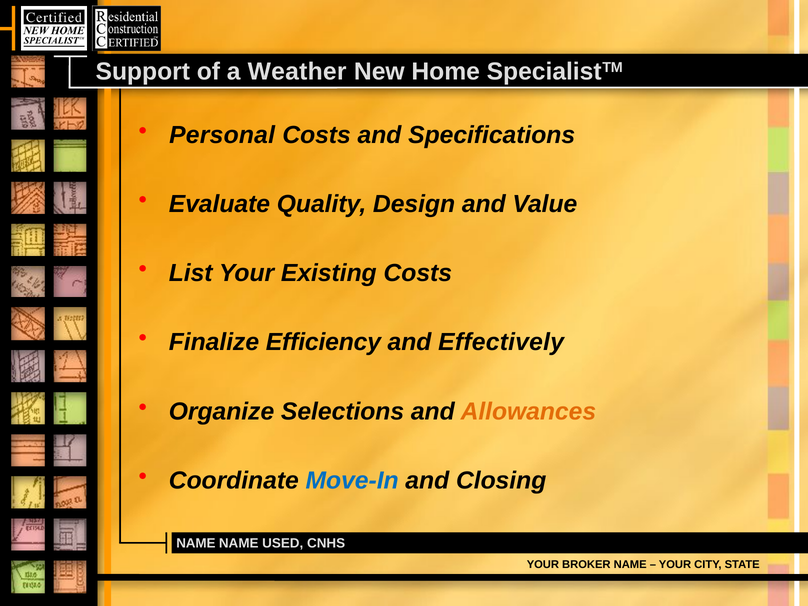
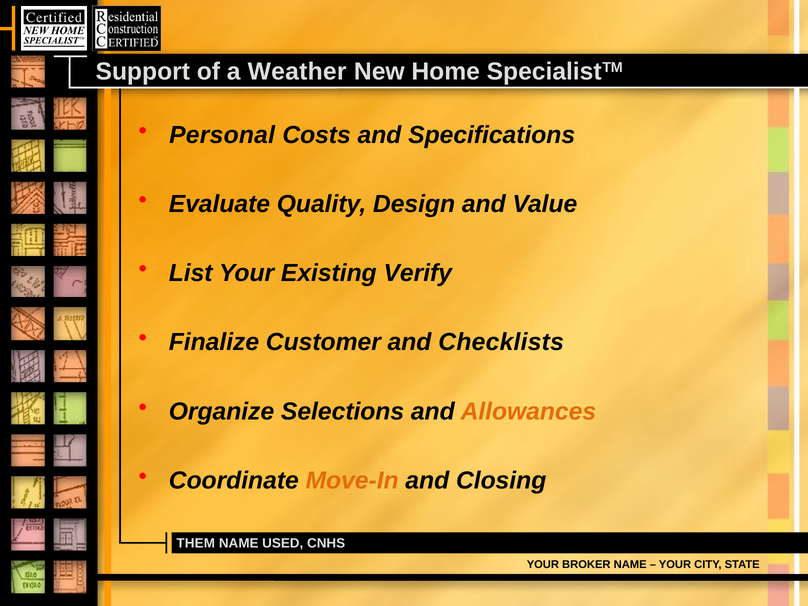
Existing Costs: Costs -> Verify
Efficiency: Efficiency -> Customer
Effectively: Effectively -> Checklists
Move-In colour: blue -> orange
NAME at (196, 543): NAME -> THEM
